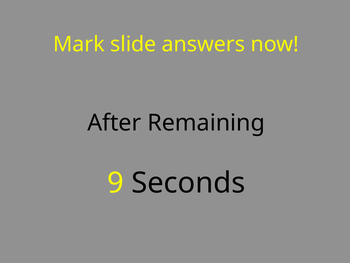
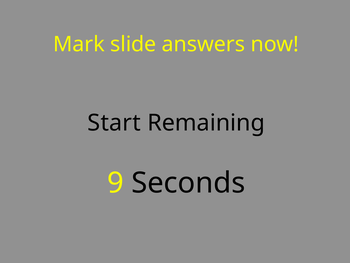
After: After -> Start
